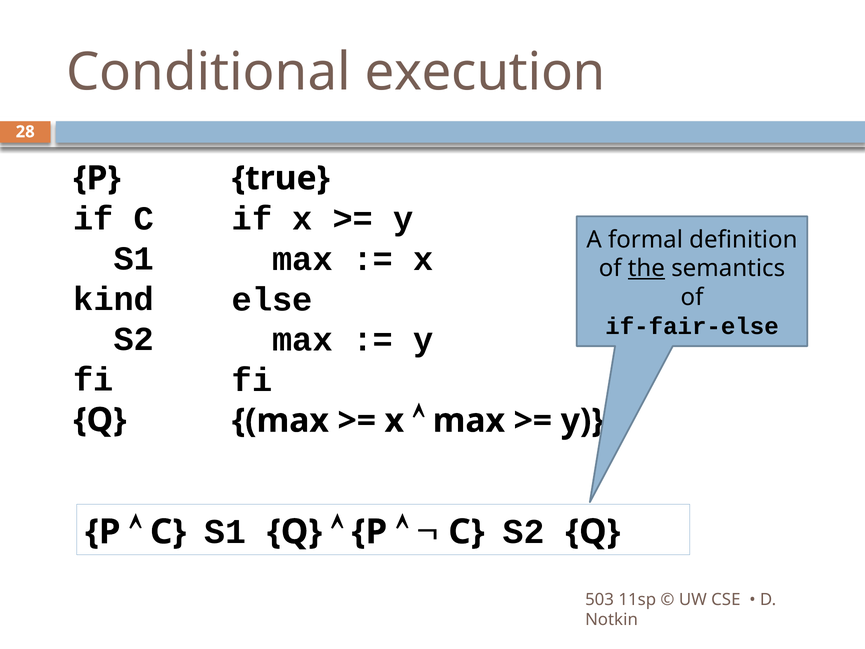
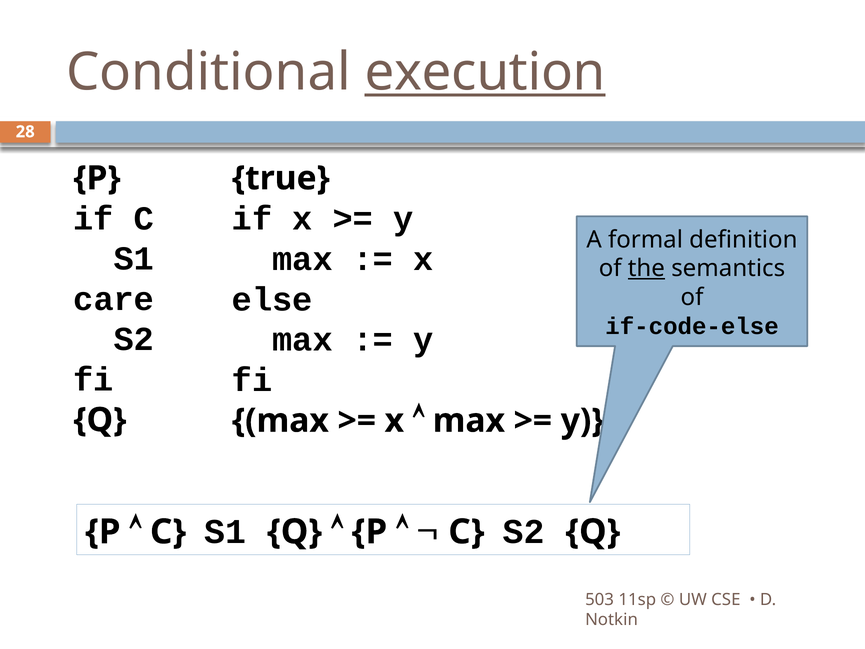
execution underline: none -> present
kind: kind -> care
if-fair-else: if-fair-else -> if-code-else
